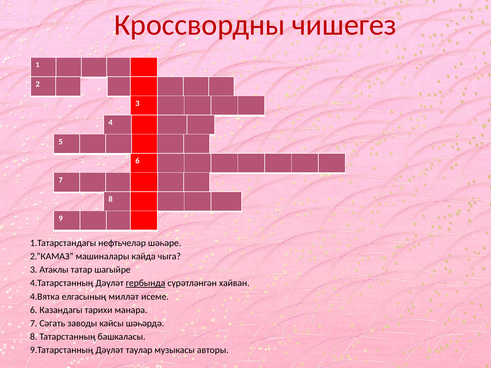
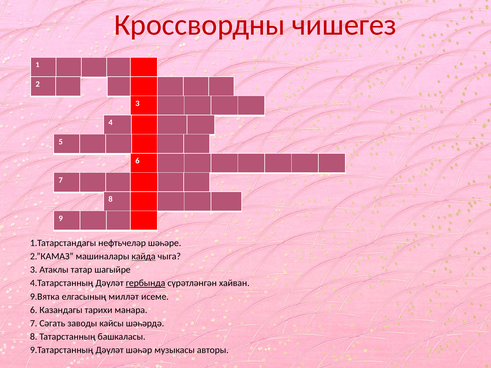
кайда underline: none -> present
4.Вятка: 4.Вятка -> 9.Вятка
таулар: таулар -> шәһәр
